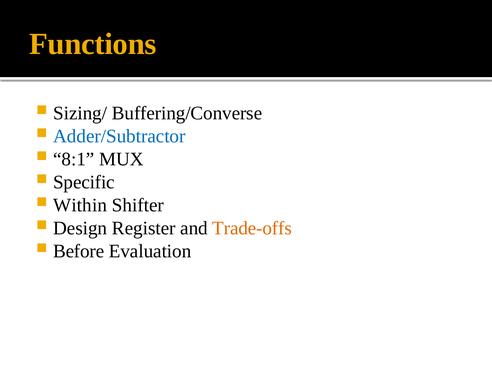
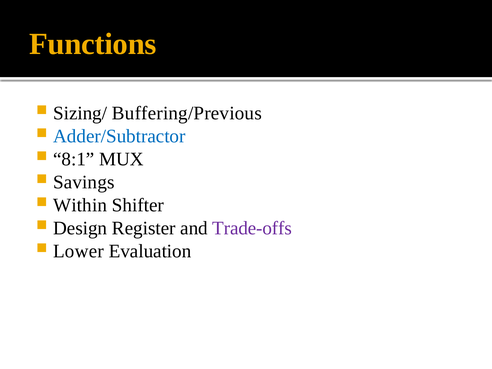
Buffering/Converse: Buffering/Converse -> Buffering/Previous
Specific: Specific -> Savings
Trade-offs colour: orange -> purple
Before: Before -> Lower
